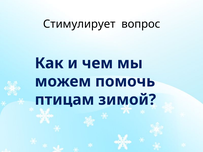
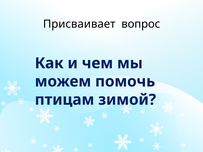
Стимулирует: Стимулирует -> Присваивает
